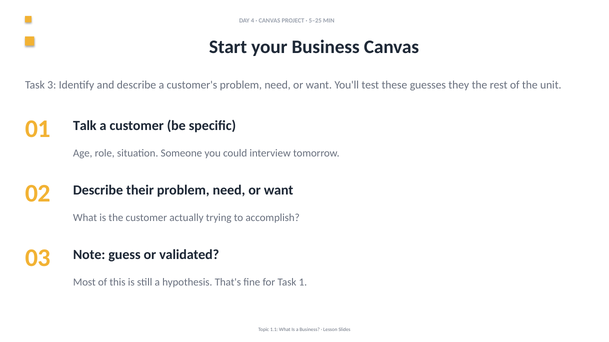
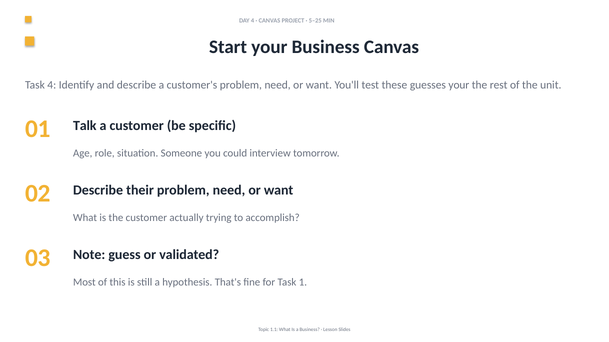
Task 3: 3 -> 4
guesses they: they -> your
